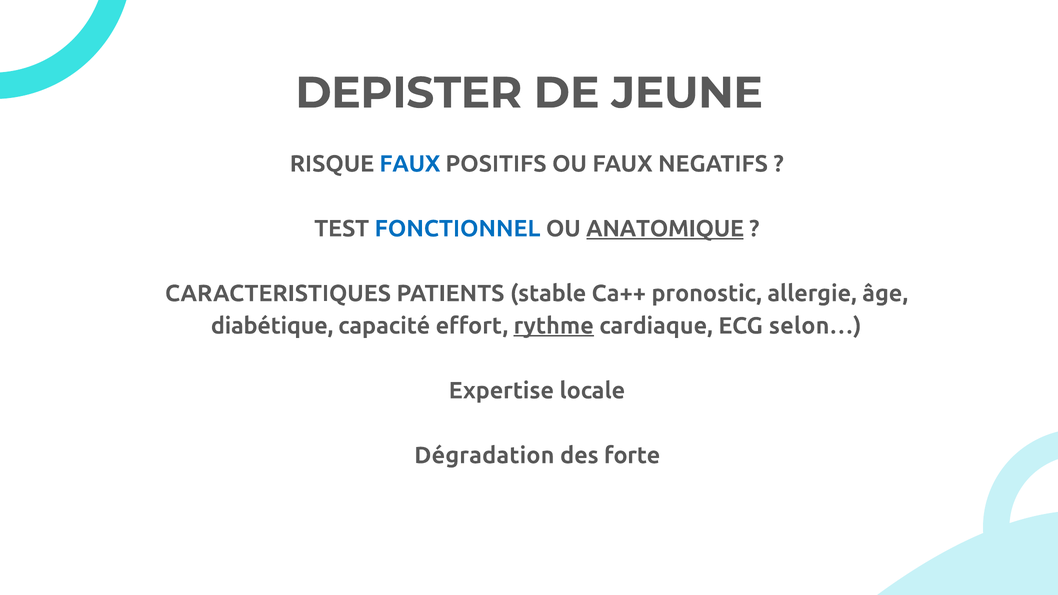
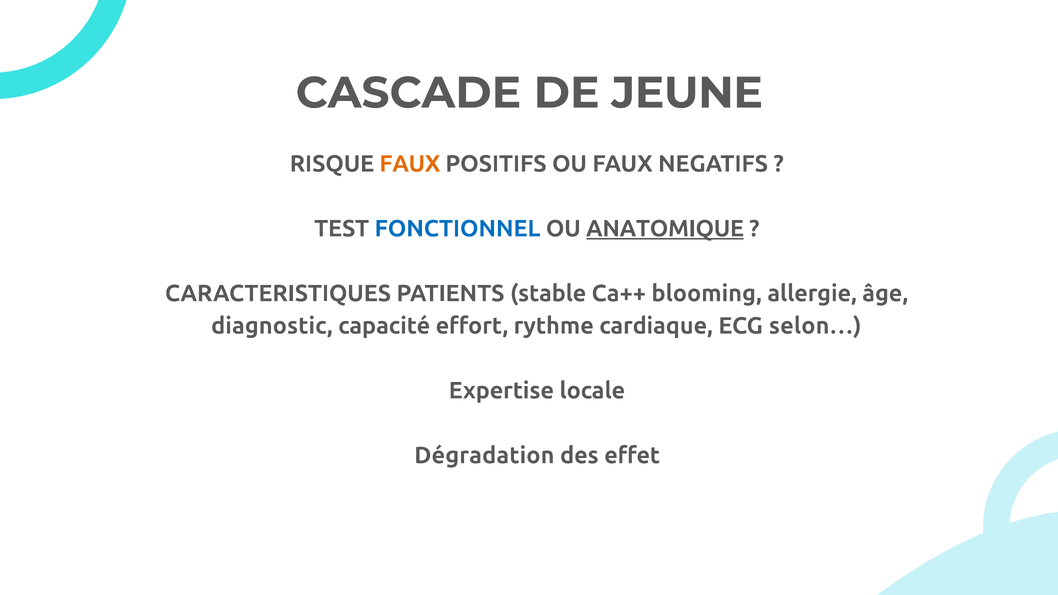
DEPISTER: DEPISTER -> CASCADE
FAUX at (410, 164) colour: blue -> orange
pronostic: pronostic -> blooming
diabétique: diabétique -> diagnostic
rythme underline: present -> none
forte: forte -> effet
